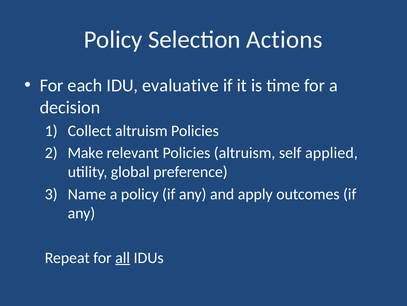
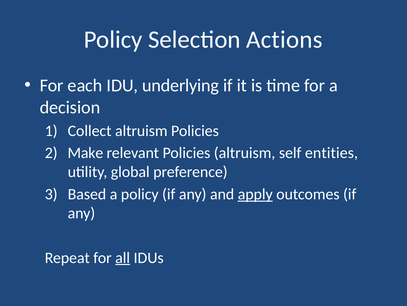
evaluative: evaluative -> underlying
applied: applied -> entities
Name: Name -> Based
apply underline: none -> present
